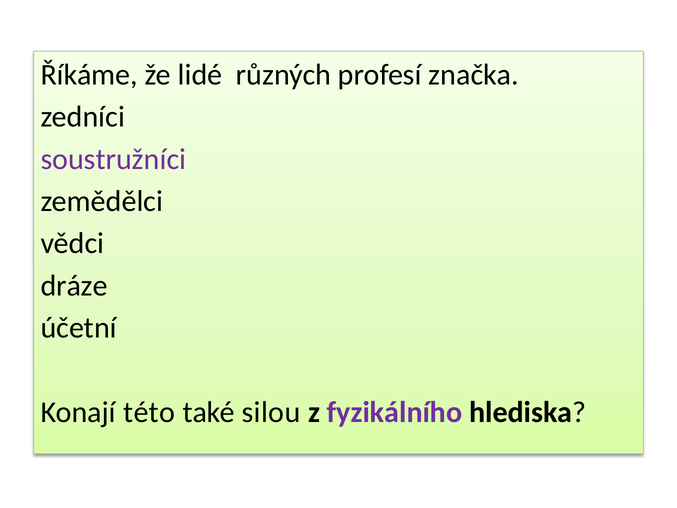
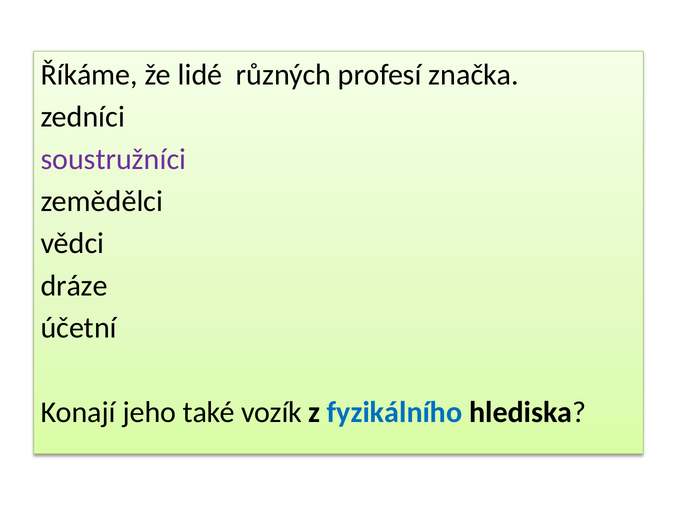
této: této -> jeho
silou: silou -> vozík
fyzikálního colour: purple -> blue
